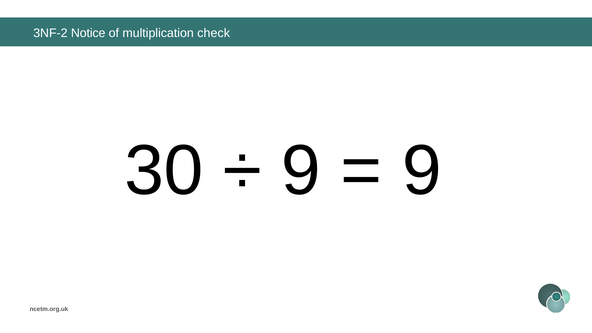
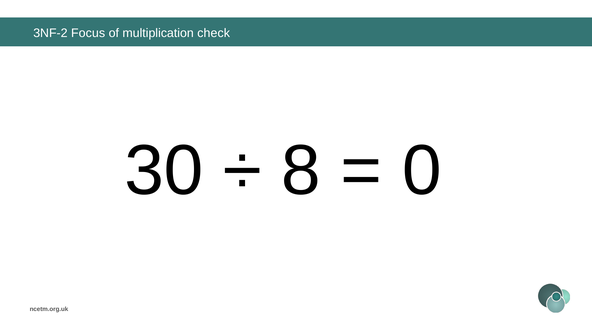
Notice: Notice -> Focus
9 at (301, 171): 9 -> 8
9 at (422, 171): 9 -> 0
